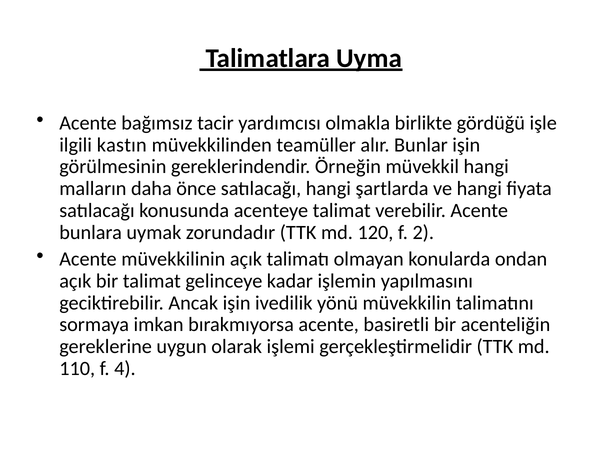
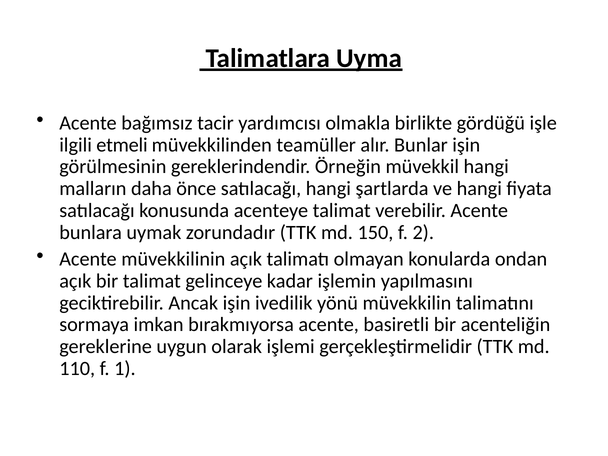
kastın: kastın -> etmeli
120: 120 -> 150
4: 4 -> 1
